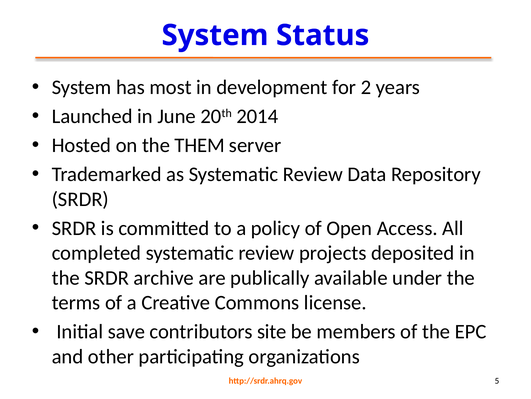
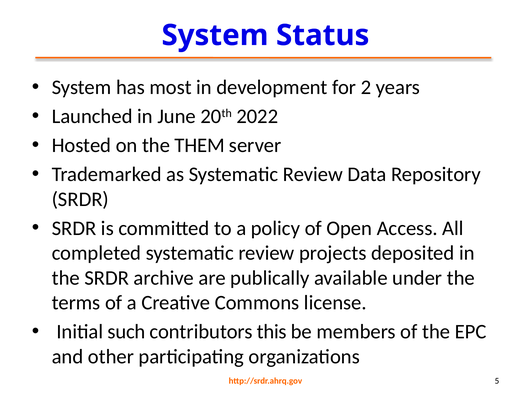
2014: 2014 -> 2022
save: save -> such
site: site -> this
